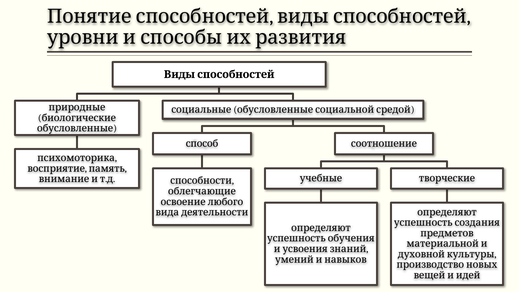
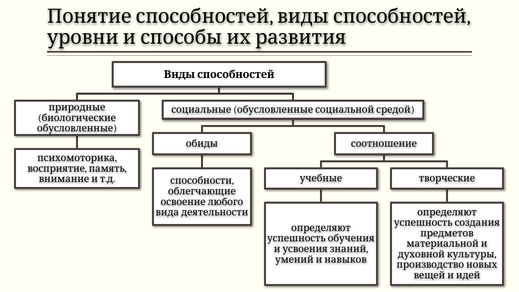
способ: способ -> обиды
